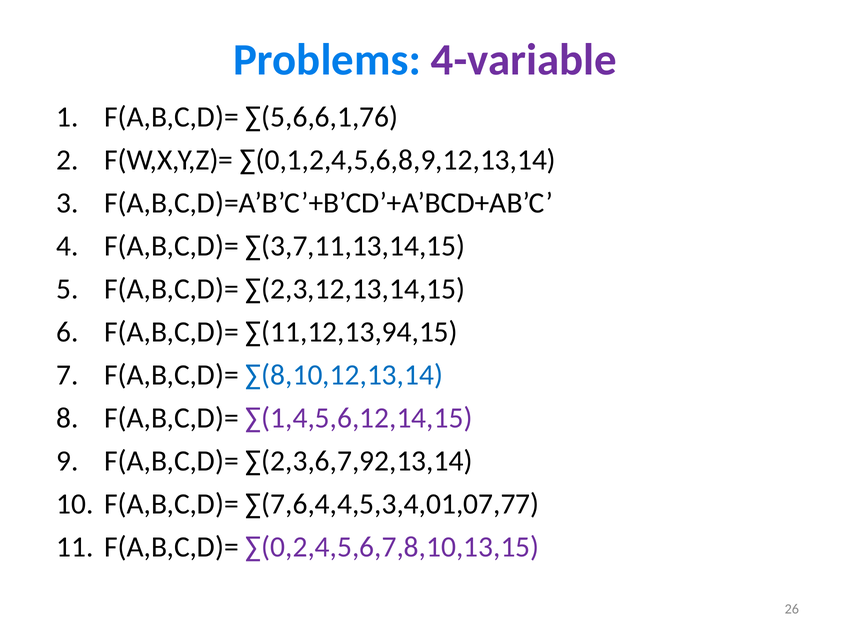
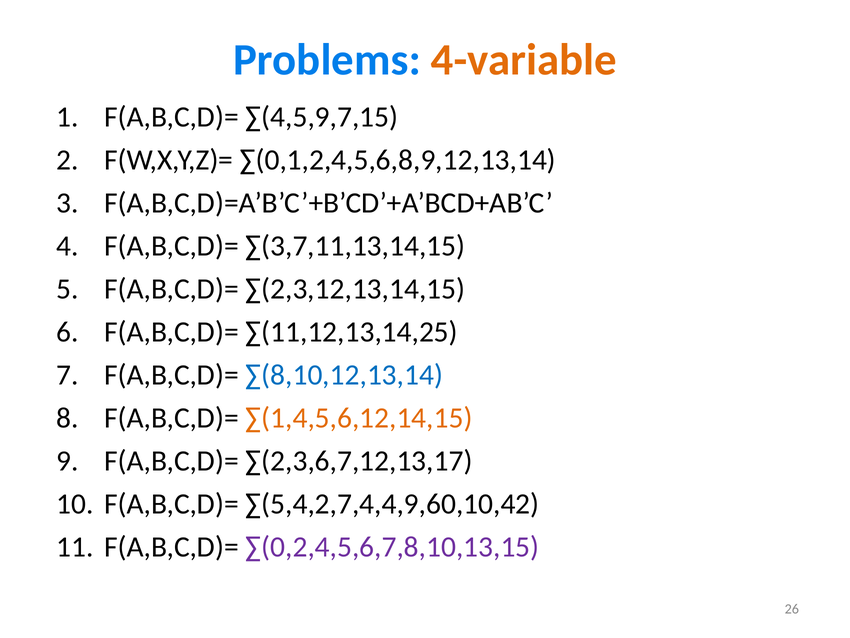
4-variable colour: purple -> orange
∑(5,6,6,1,76: ∑(5,6,6,1,76 -> ∑(4,5,9,7,15
∑(11,12,13,94,15: ∑(11,12,13,94,15 -> ∑(11,12,13,14,25
∑(1,4,5,6,12,14,15 colour: purple -> orange
∑(2,3,6,7,92,13,14: ∑(2,3,6,7,92,13,14 -> ∑(2,3,6,7,12,13,17
∑(7,6,4,4,5,3,4,01,07,77: ∑(7,6,4,4,5,3,4,01,07,77 -> ∑(5,4,2,7,4,4,9,60,10,42
